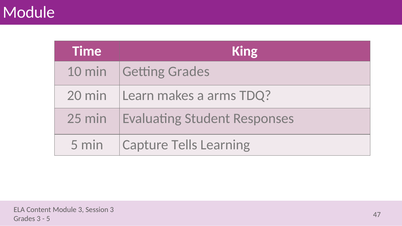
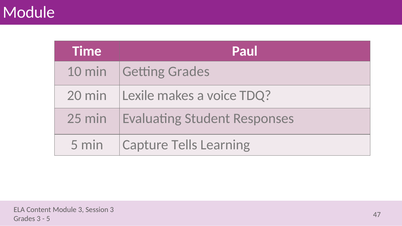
King: King -> Paul
Learn: Learn -> Lexile
arms: arms -> voice
